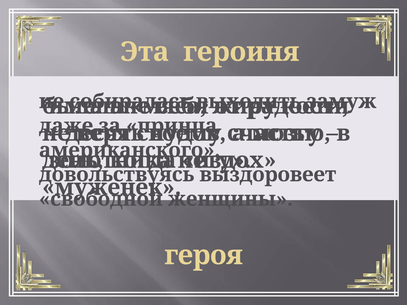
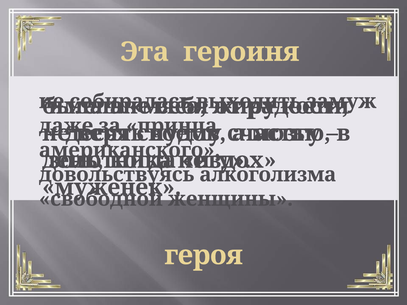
выздоровеет: выздоровеет -> алкоголизма
